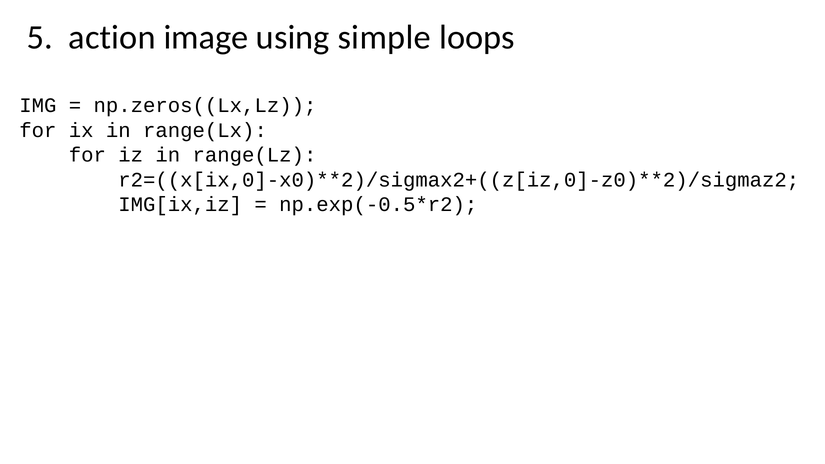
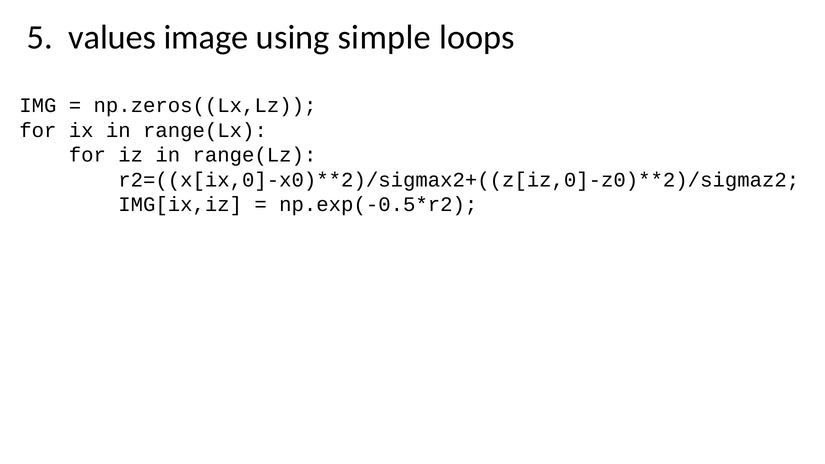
action: action -> values
